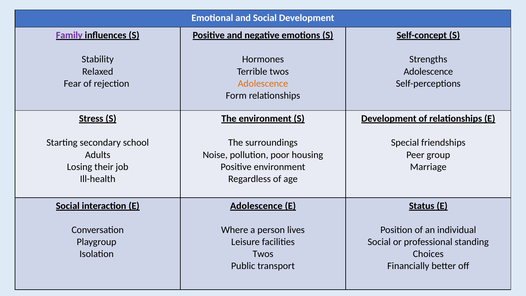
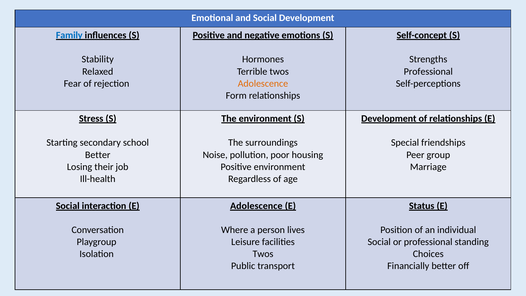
Family colour: purple -> blue
Adolescence at (428, 71): Adolescence -> Professional
Adults at (98, 155): Adults -> Better
